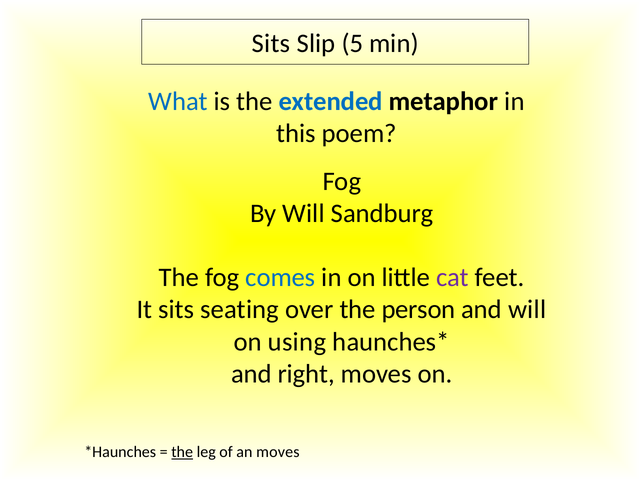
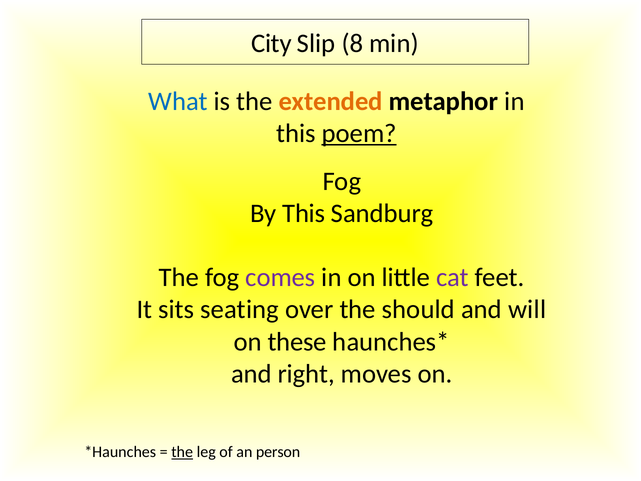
Sits at (271, 44): Sits -> City
5: 5 -> 8
extended colour: blue -> orange
poem underline: none -> present
By Will: Will -> This
comes colour: blue -> purple
person: person -> should
using: using -> these
an moves: moves -> person
